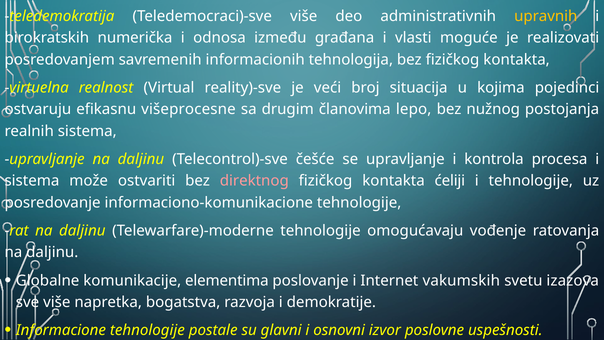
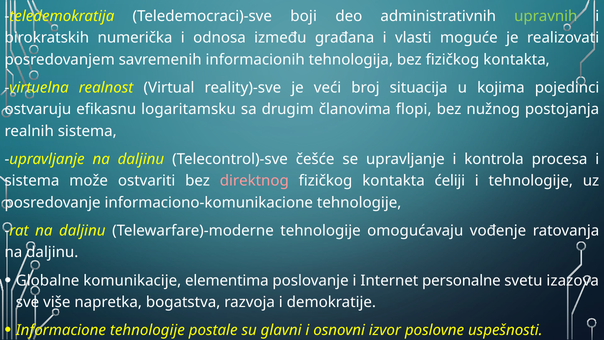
Teledemocraci)-sve više: više -> boji
upravnih colour: yellow -> light green
višeprocesne: višeprocesne -> logaritamsku
lepo: lepo -> flopi
vakumskih: vakumskih -> personalne
